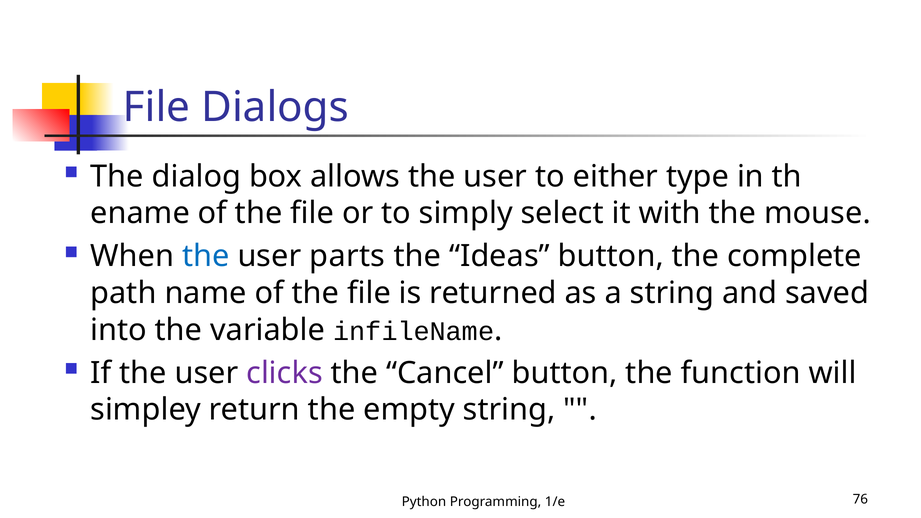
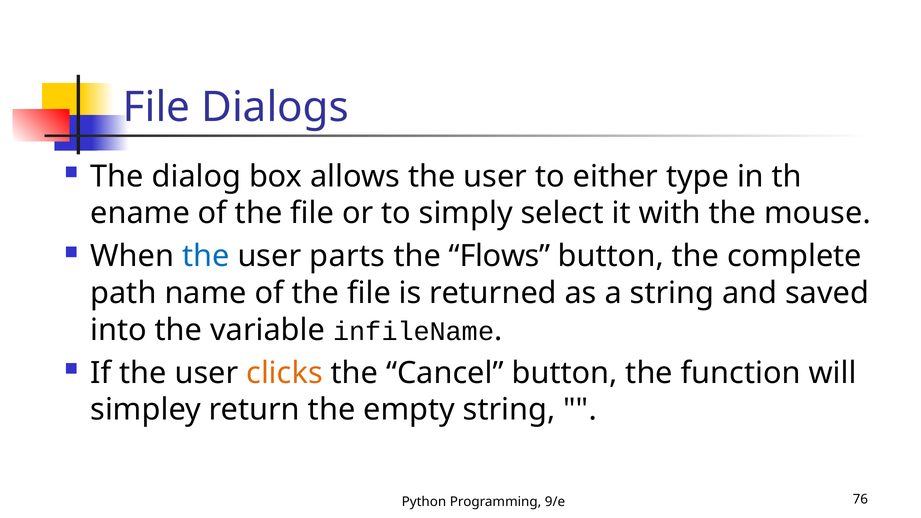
Ideas: Ideas -> Flows
clicks colour: purple -> orange
1/e: 1/e -> 9/e
